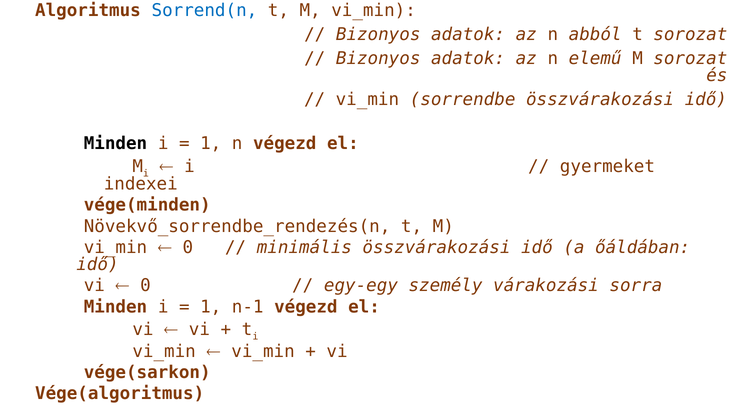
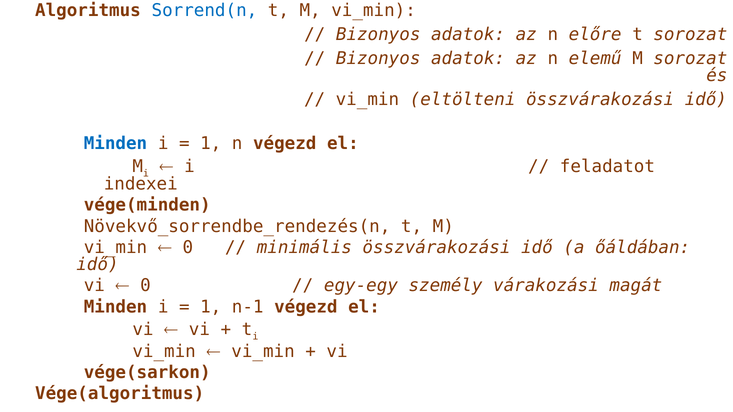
abból: abból -> előre
sorrendbe: sorrendbe -> eltölteni
Minden at (115, 144) colour: black -> blue
gyermeket: gyermeket -> feladatot
sorra: sorra -> magát
